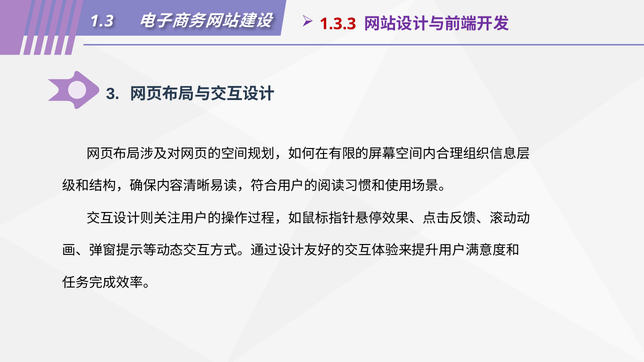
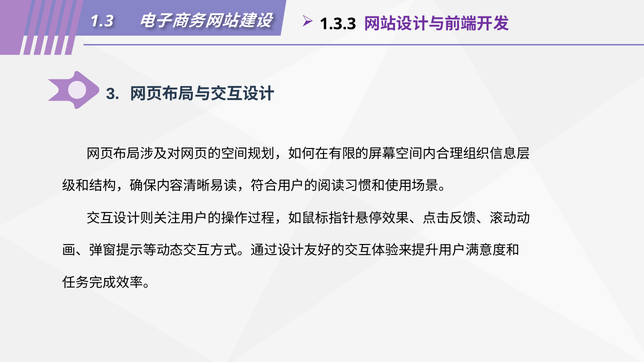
1.3.3 colour: red -> black
